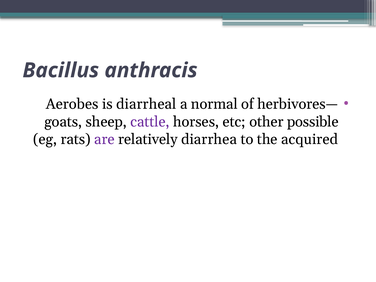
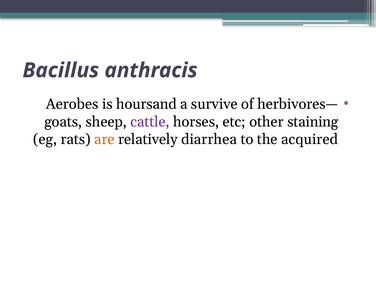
diarrheal: diarrheal -> hoursand
normal: normal -> survive
possible: possible -> staining
are colour: purple -> orange
